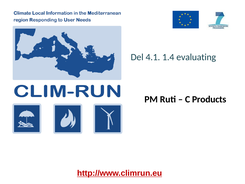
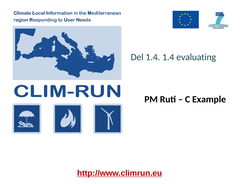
Del 4.1: 4.1 -> 1.4
Products: Products -> Example
